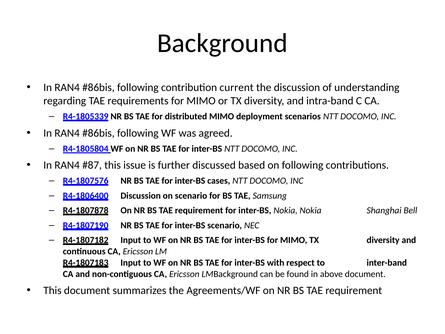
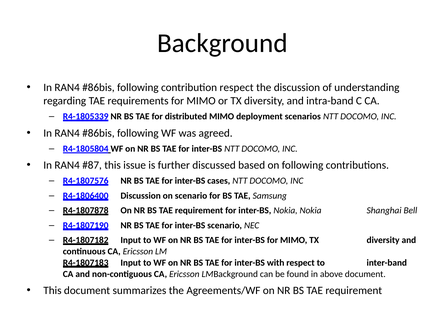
contribution current: current -> respect
